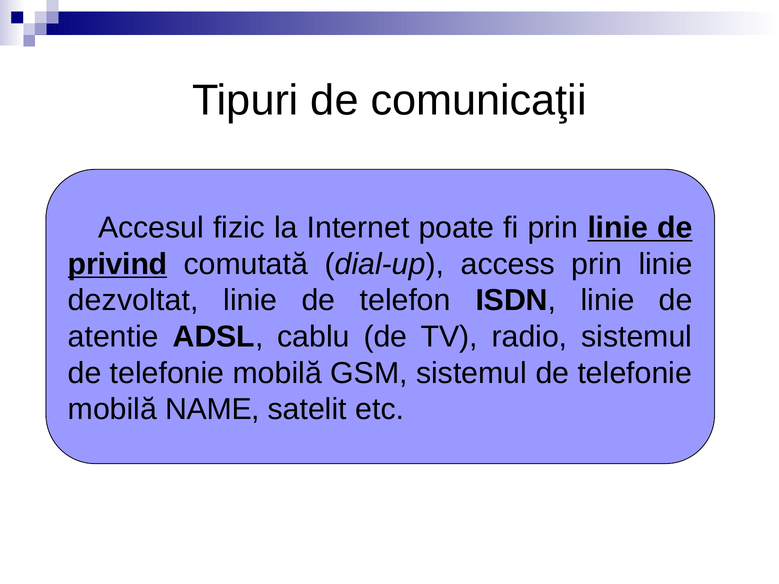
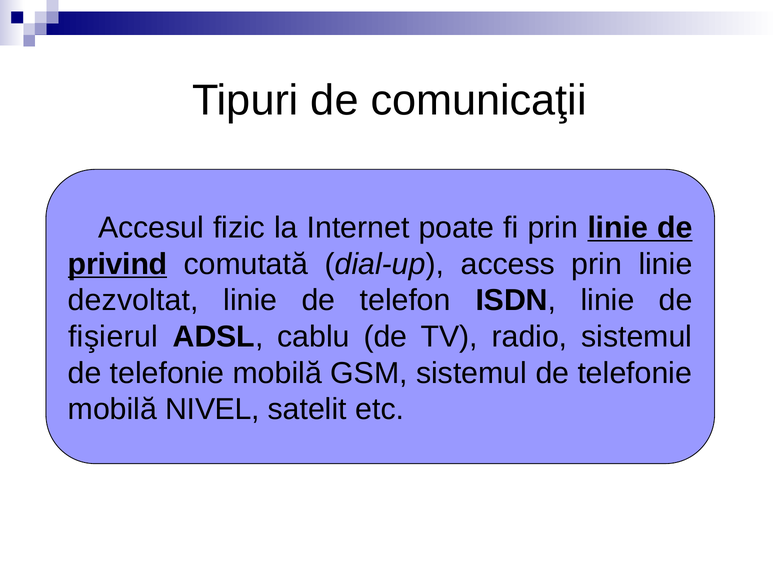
atentie: atentie -> fişierul
NAME: NAME -> NIVEL
